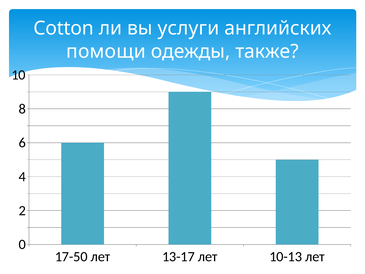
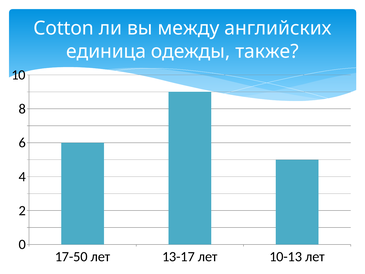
услуги: услуги -> между
помощи: помощи -> единица
